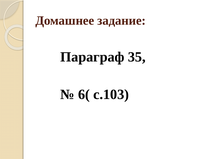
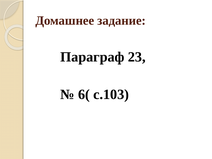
35: 35 -> 23
